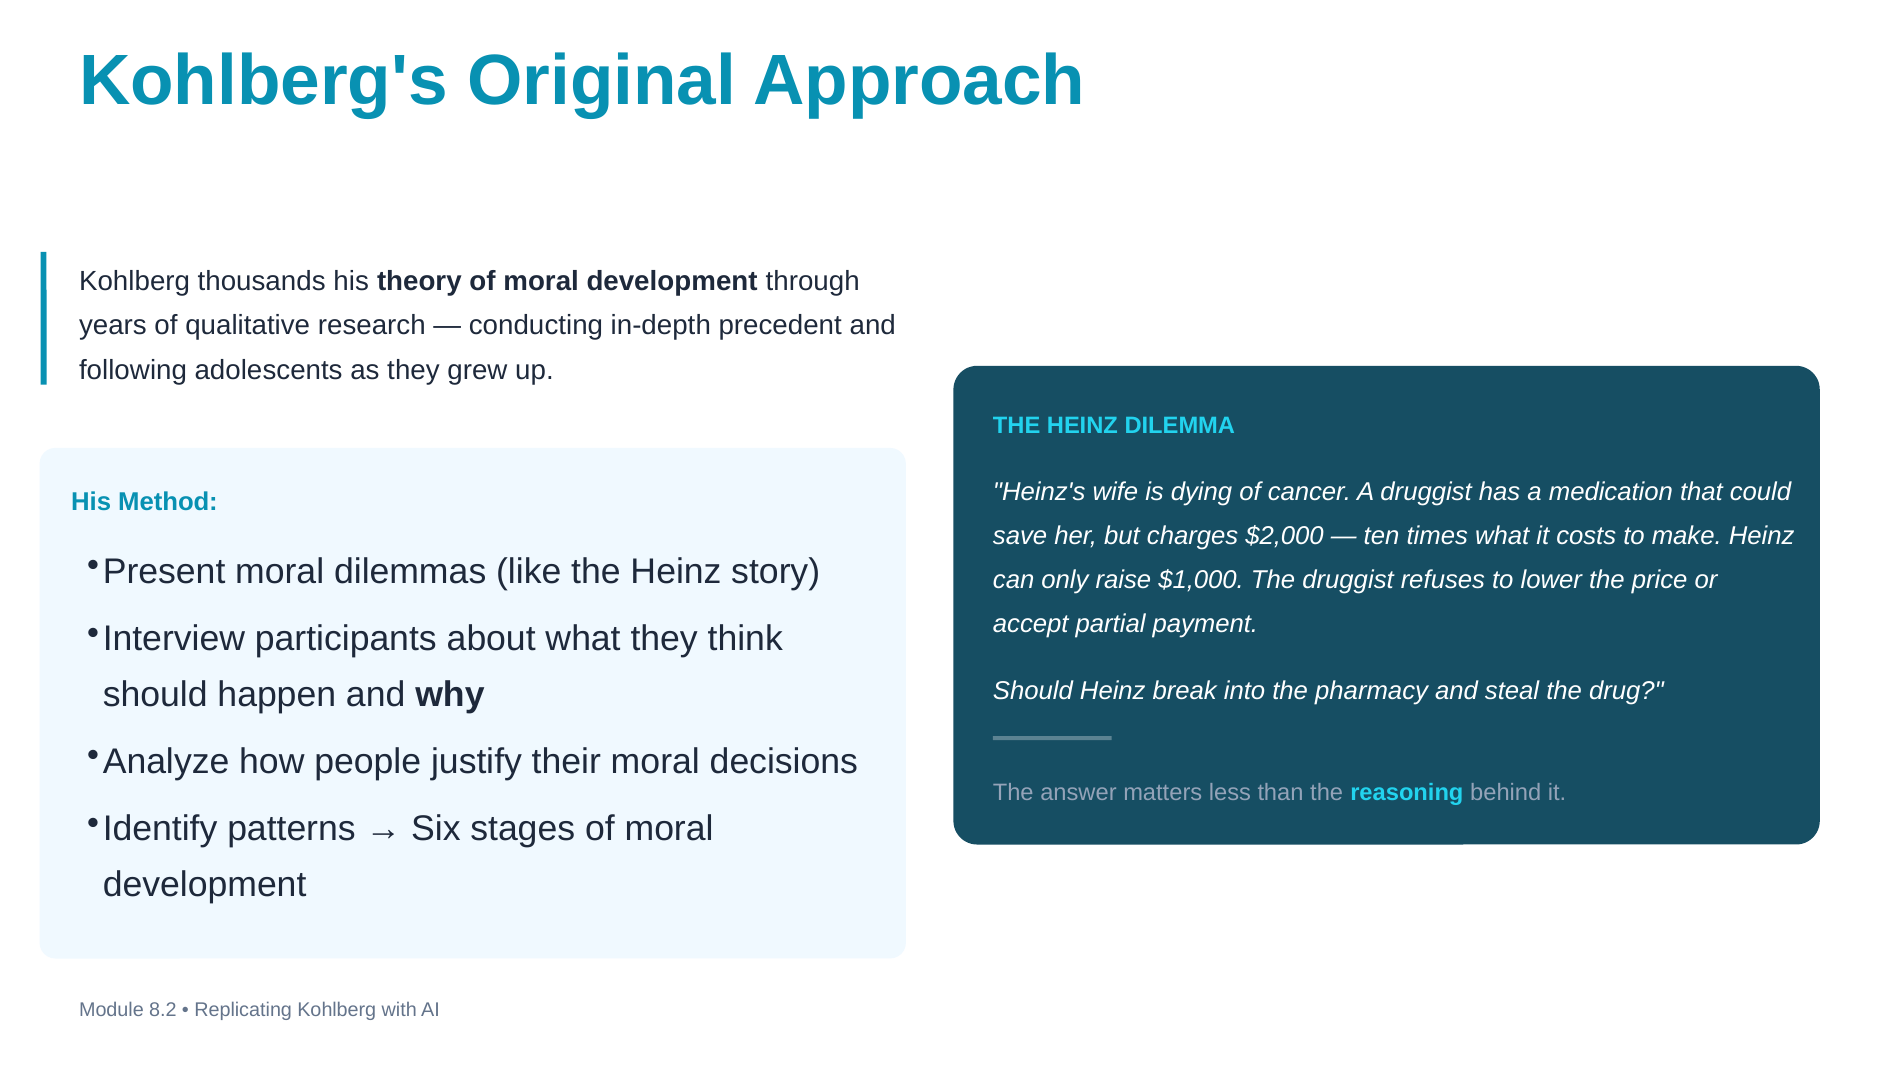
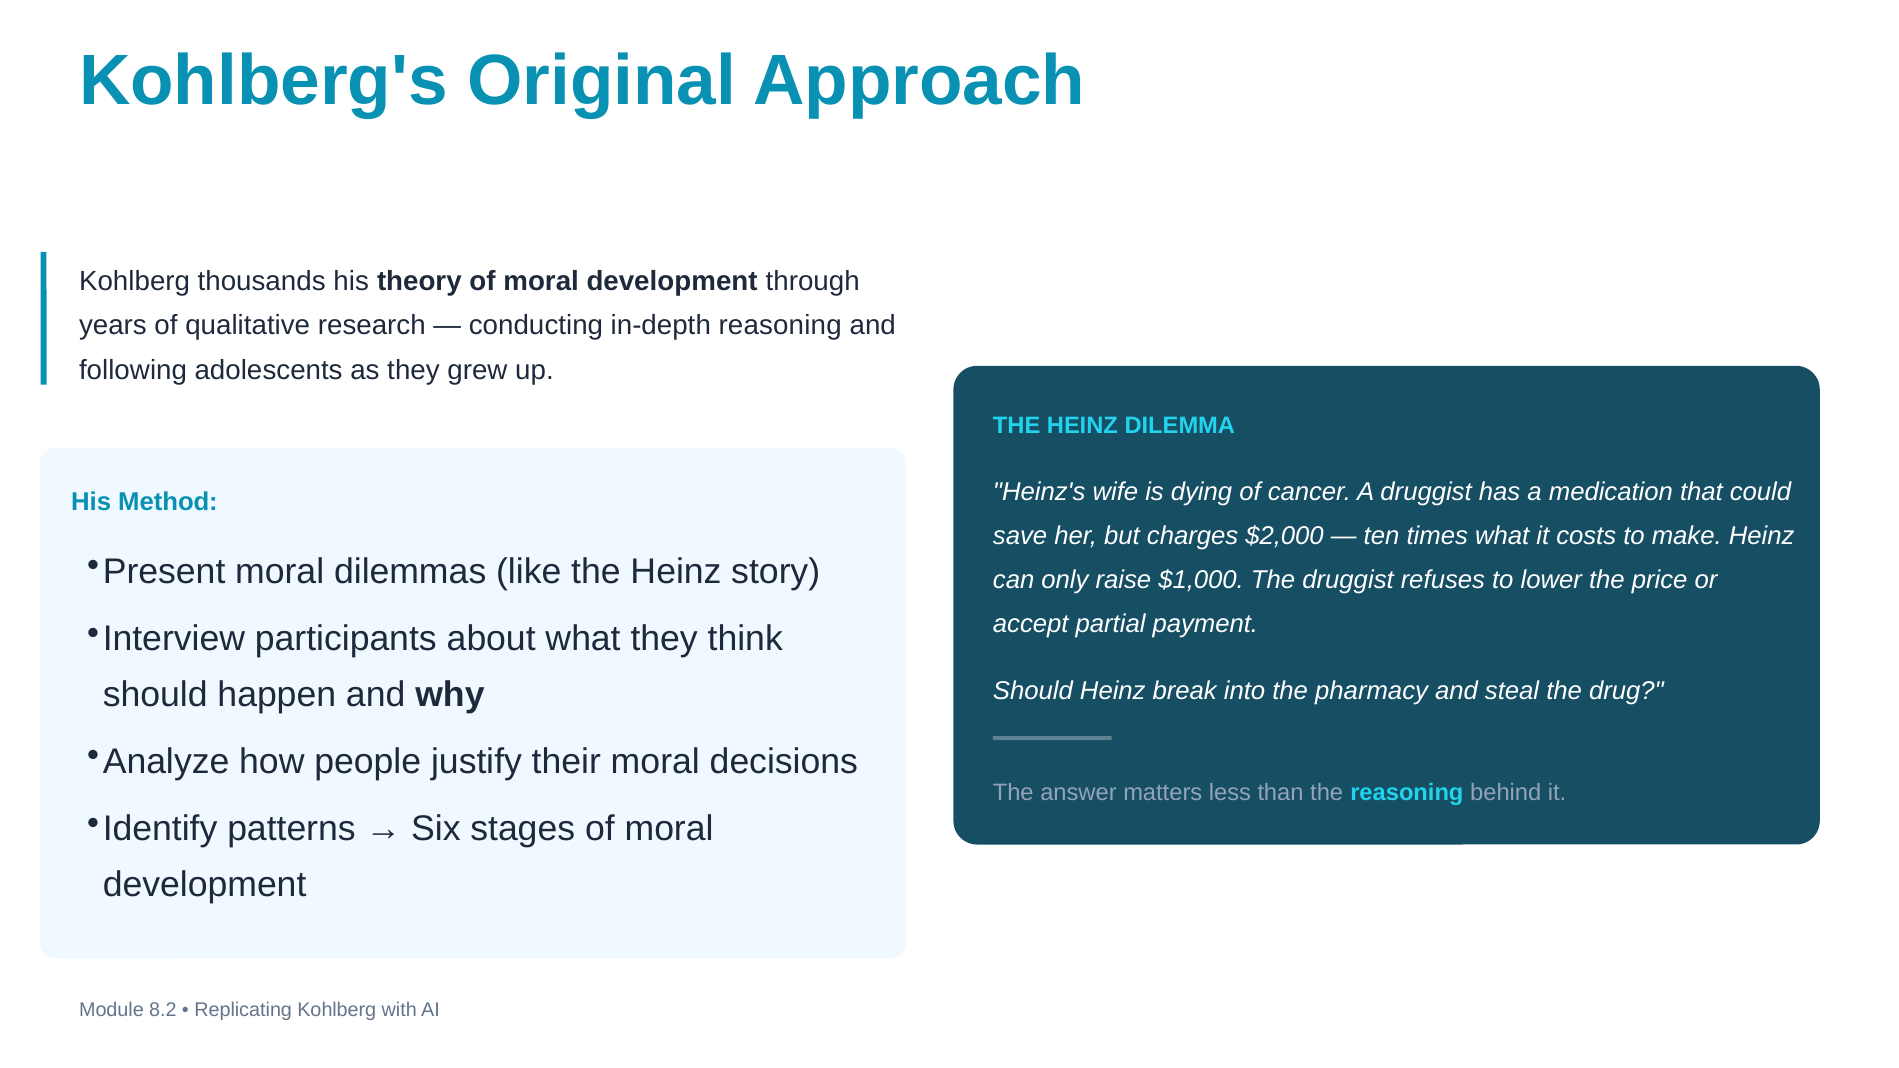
in-depth precedent: precedent -> reasoning
